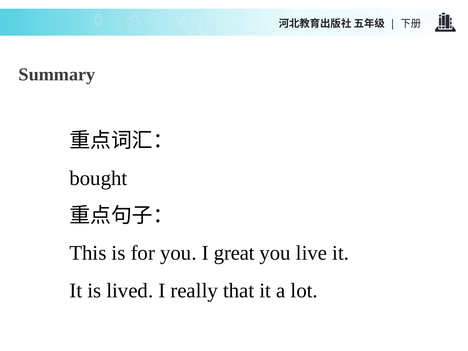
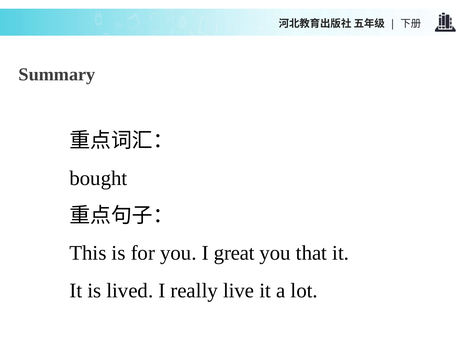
live: live -> that
that: that -> live
